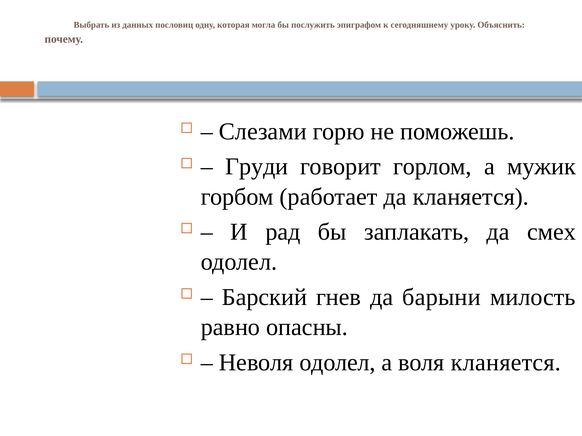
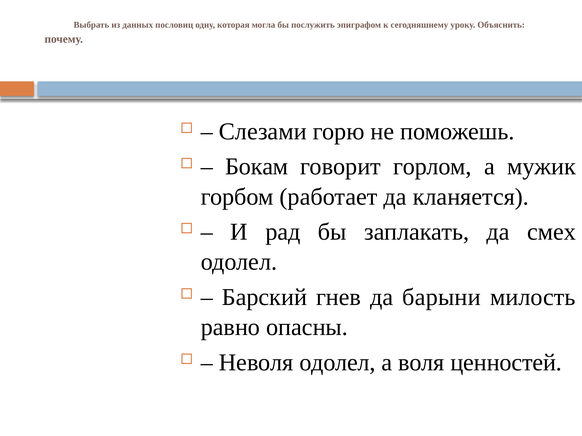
Груди: Груди -> Бокам
воля кланяется: кланяется -> ценностей
